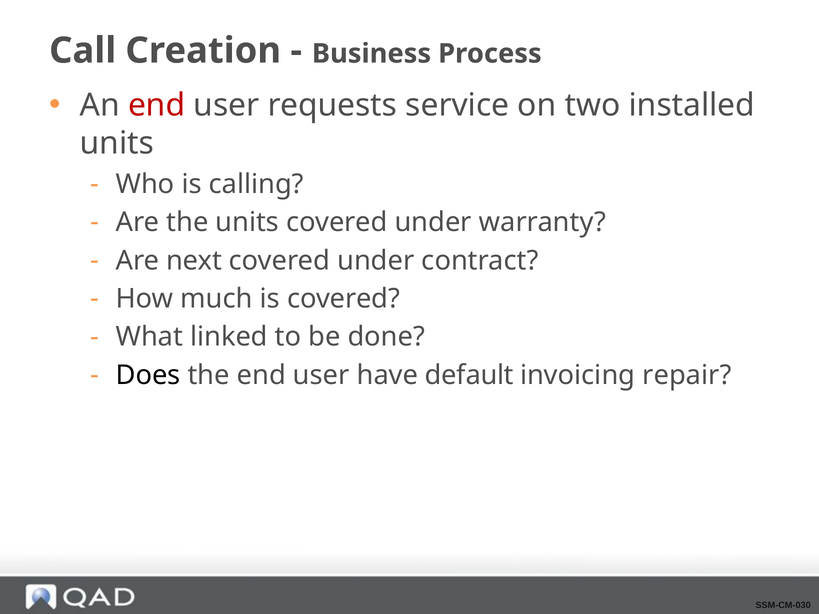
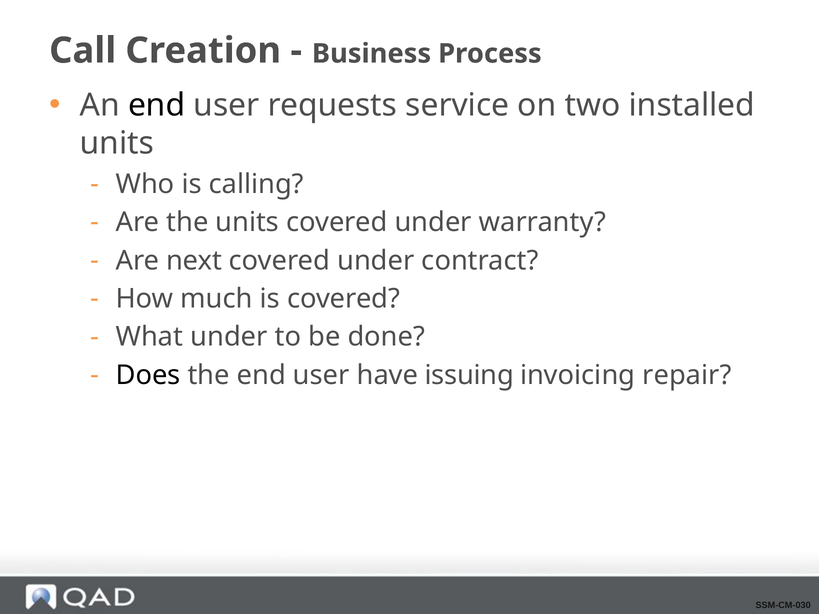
end at (157, 105) colour: red -> black
What linked: linked -> under
default: default -> issuing
